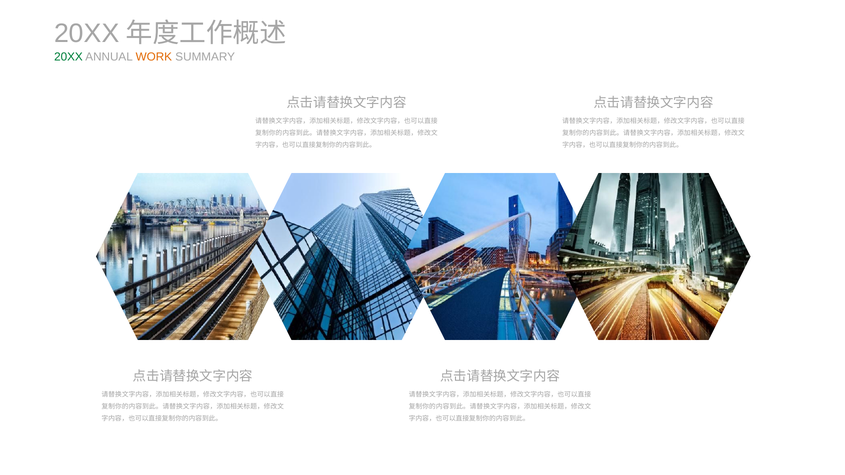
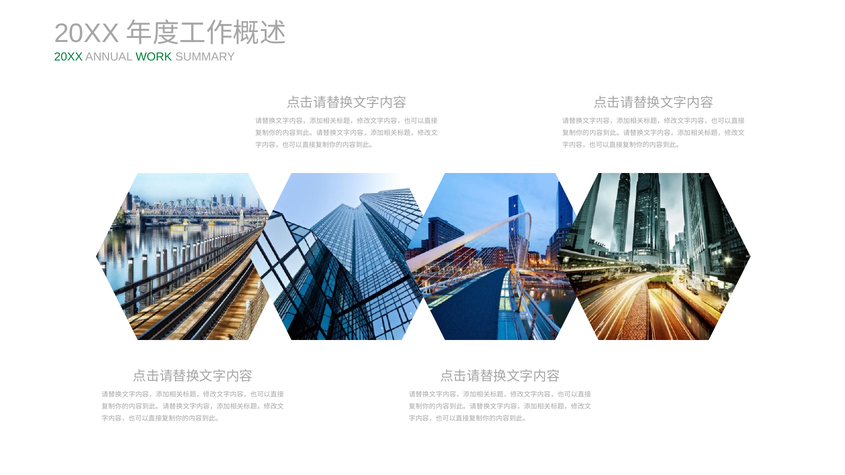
WORK colour: orange -> green
